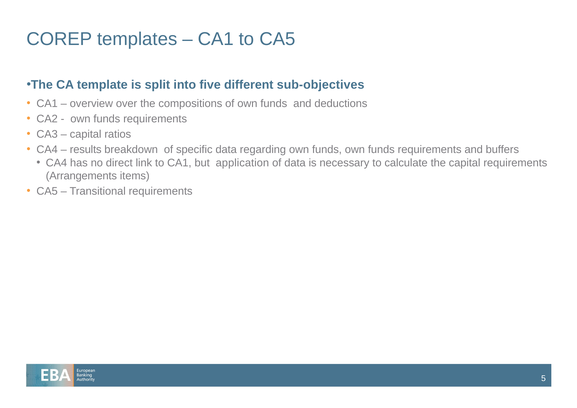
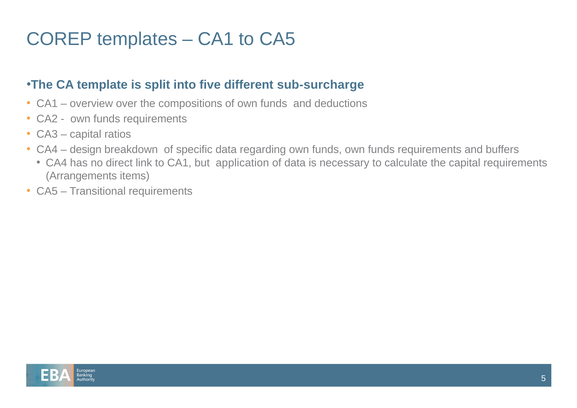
sub-objectives: sub-objectives -> sub-surcharge
results: results -> design
